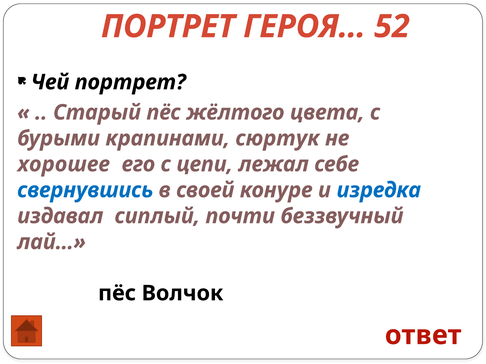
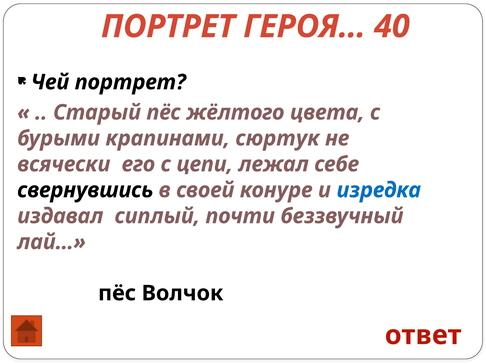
52: 52 -> 40
хорошее: хорошее -> всячески
свернувшись colour: blue -> black
